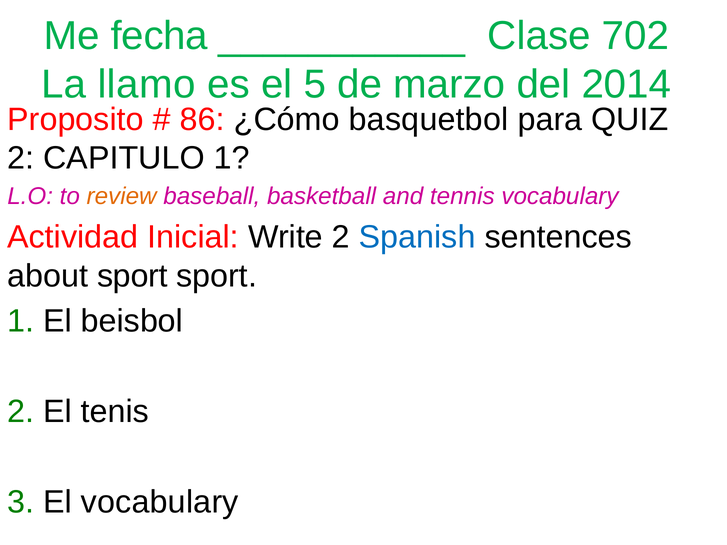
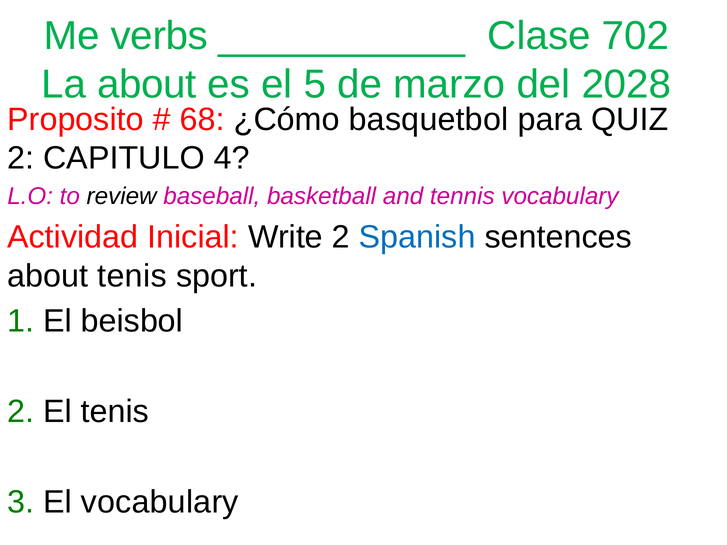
fecha: fecha -> verbs
La llamo: llamo -> about
2014: 2014 -> 2028
86: 86 -> 68
CAPITULO 1: 1 -> 4
review colour: orange -> black
about sport: sport -> tenis
